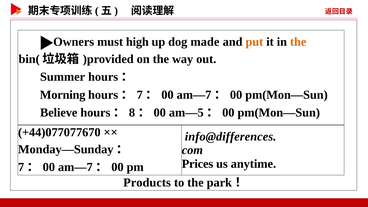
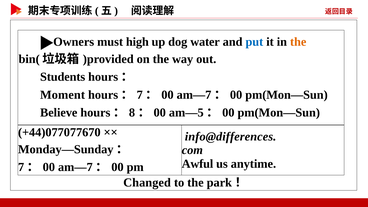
made: made -> water
put colour: orange -> blue
Summer: Summer -> Students
Morning: Morning -> Moment
Prices: Prices -> Awful
Products: Products -> Changed
